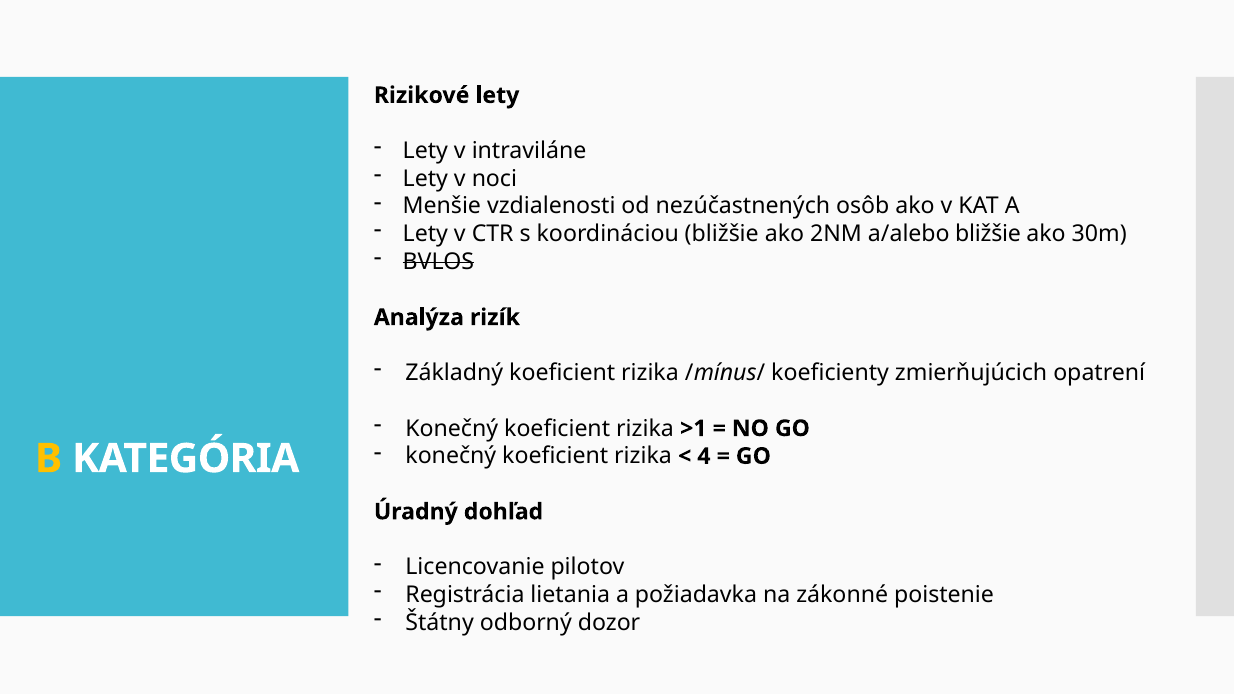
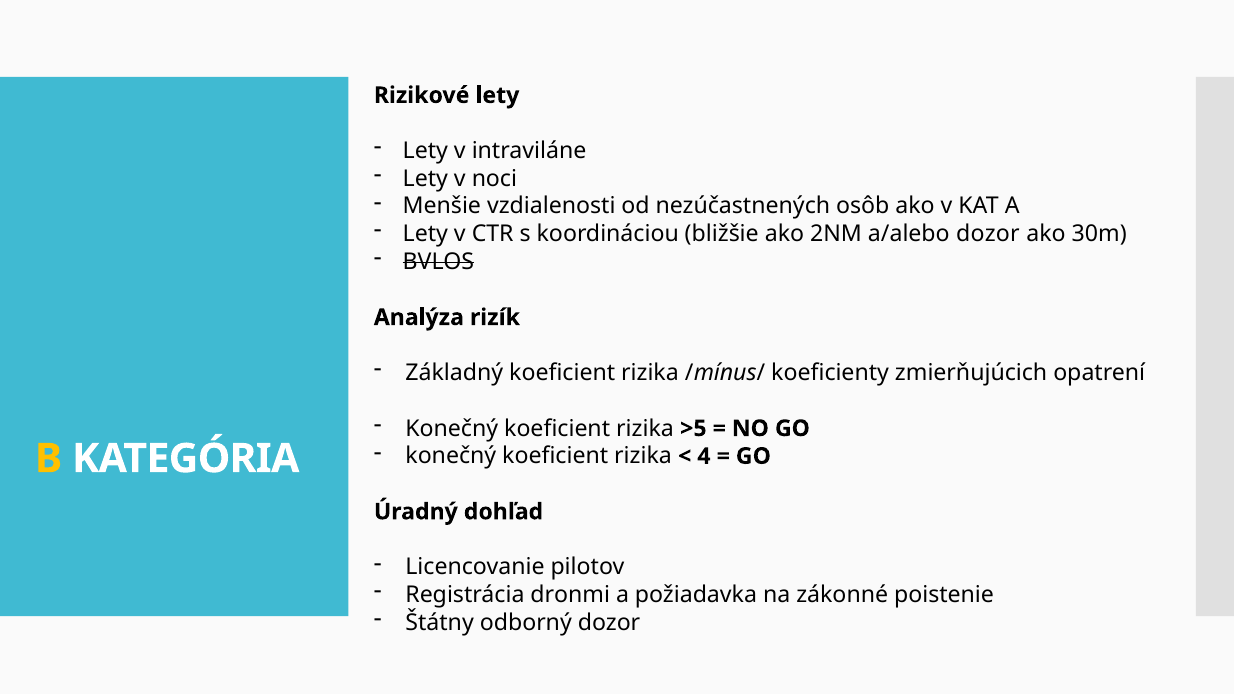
a/alebo bližšie: bližšie -> dozor
>1: >1 -> >5
lietania: lietania -> dronmi
